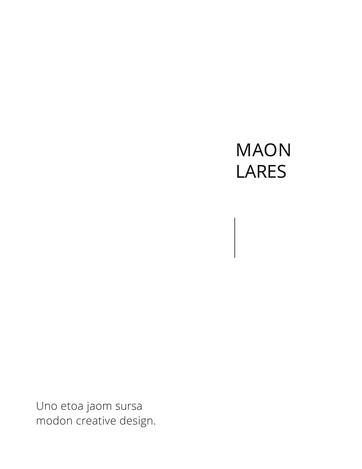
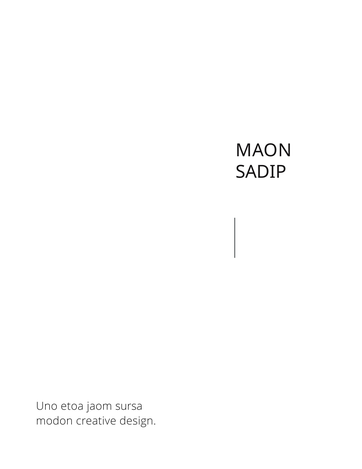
LARES: LARES -> SADIP
